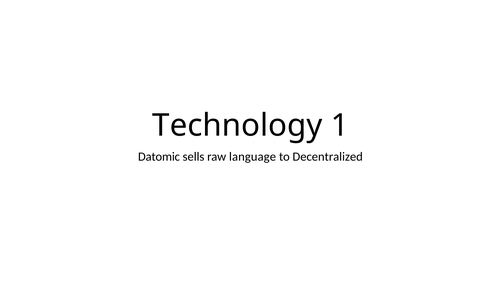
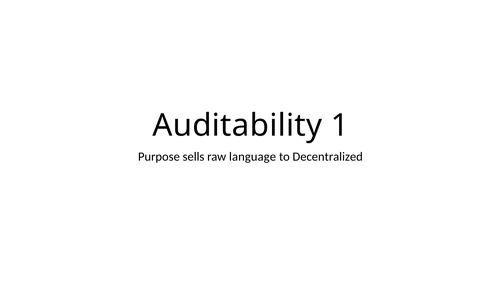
Technology: Technology -> Auditability
Datomic: Datomic -> Purpose
